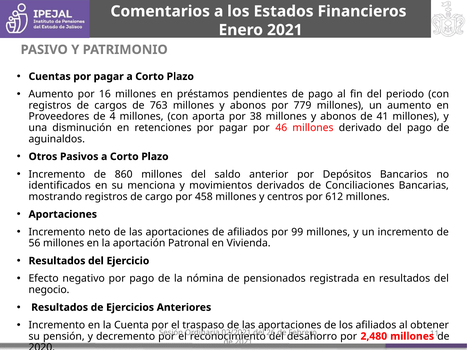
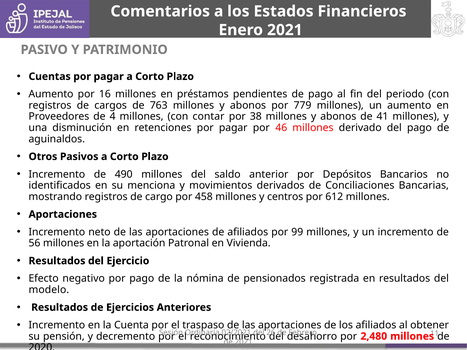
aporta: aporta -> contar
860: 860 -> 490
negocio: negocio -> modelo
